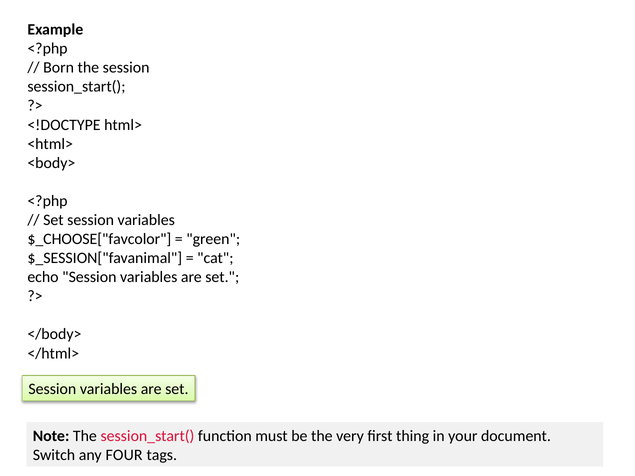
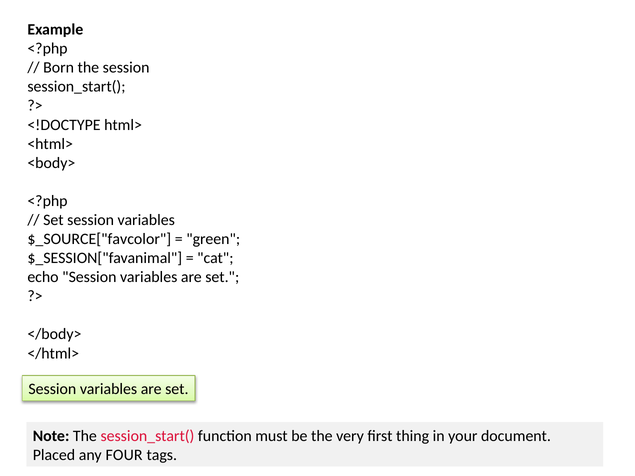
$_CHOOSE["favcolor: $_CHOOSE["favcolor -> $_SOURCE["favcolor
Switch: Switch -> Placed
